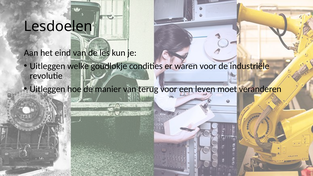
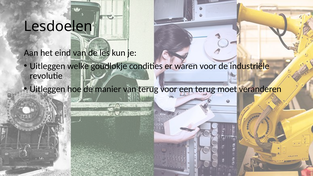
een leven: leven -> terug
